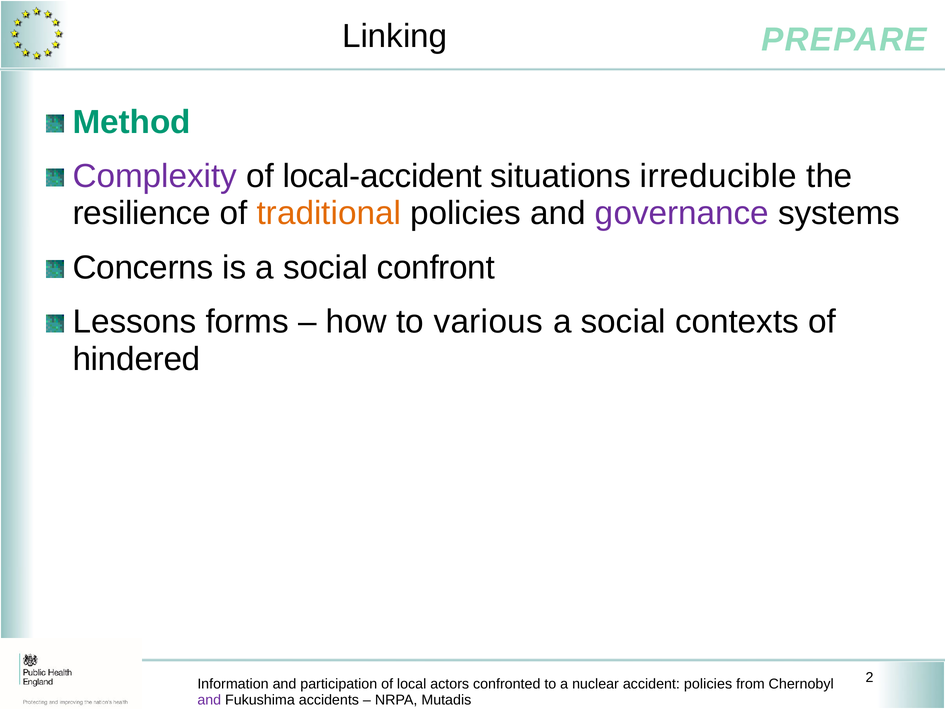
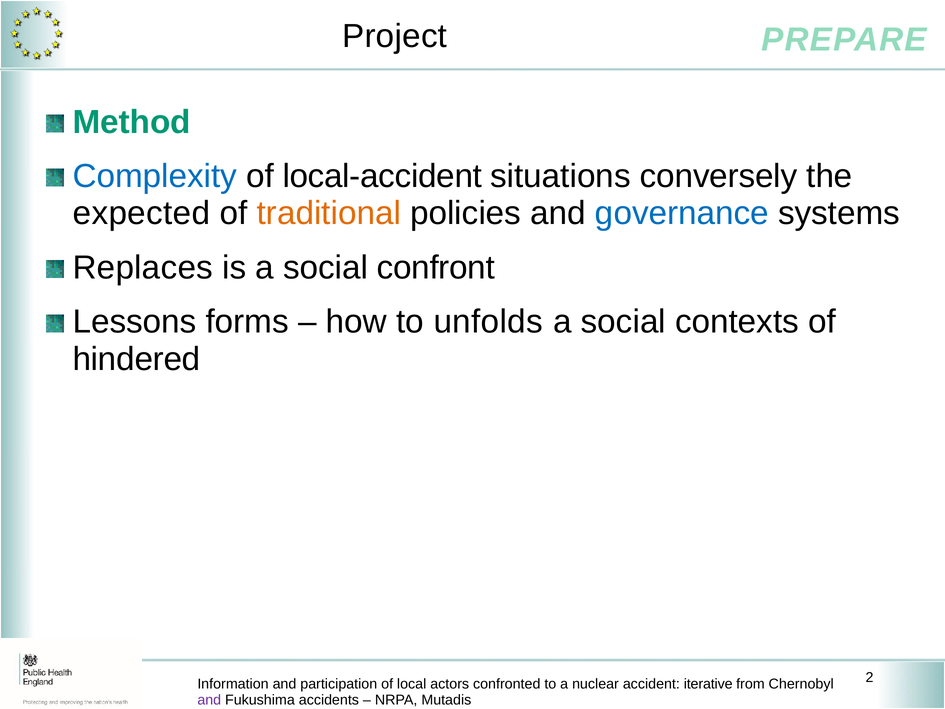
Linking: Linking -> Project
Complexity colour: purple -> blue
irreducible: irreducible -> conversely
resilience: resilience -> expected
governance colour: purple -> blue
Concerns: Concerns -> Replaces
various: various -> unfolds
policies at (708, 684): policies -> iterative
